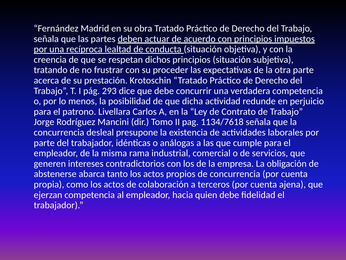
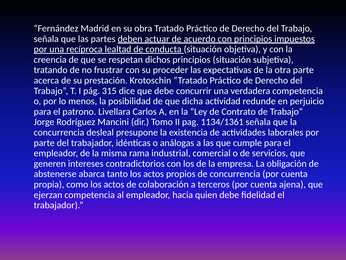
293: 293 -> 315
1134/7618: 1134/7618 -> 1134/1361
